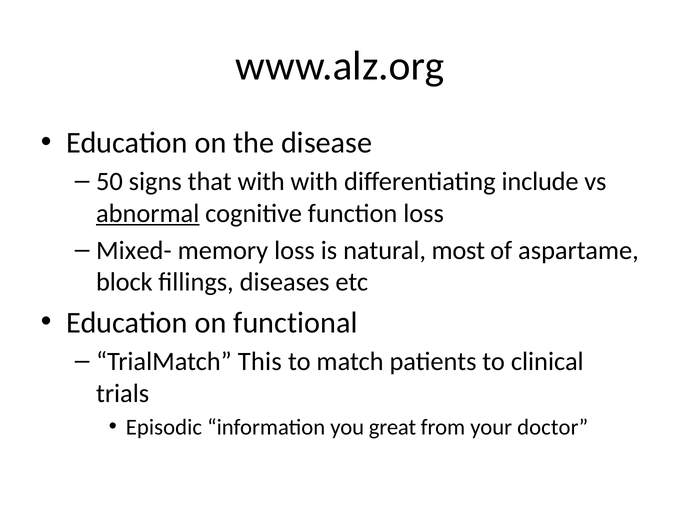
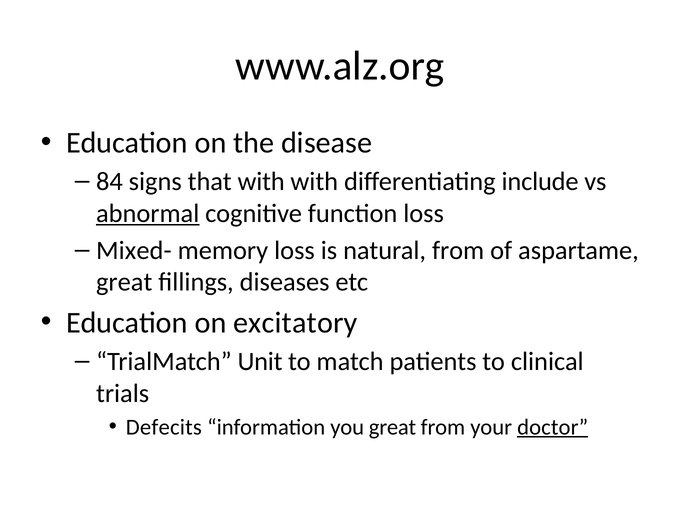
50: 50 -> 84
natural most: most -> from
block at (124, 282): block -> great
functional: functional -> excitatory
This: This -> Unit
Episodic: Episodic -> Defecits
doctor underline: none -> present
